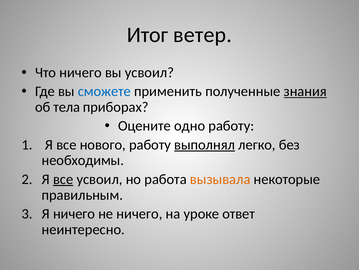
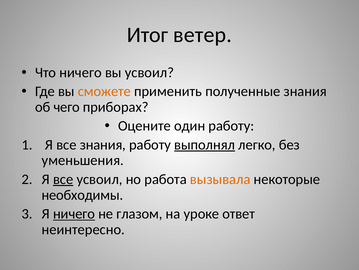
сможете colour: blue -> orange
знания at (305, 91) underline: present -> none
тела: тела -> чего
одно: одно -> один
все нового: нового -> знания
необходимы: необходимы -> уменьшения
правильным: правильным -> необходимы
ничего at (74, 213) underline: none -> present
не ничего: ничего -> глазом
